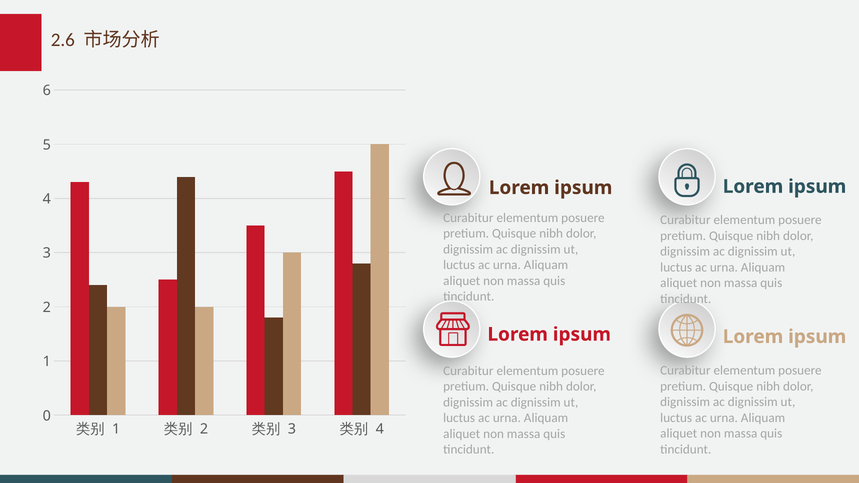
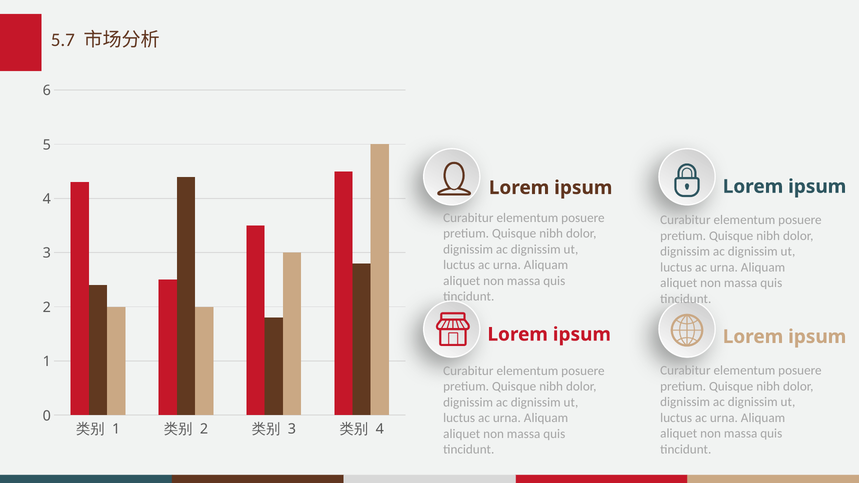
2.6: 2.6 -> 5.7
